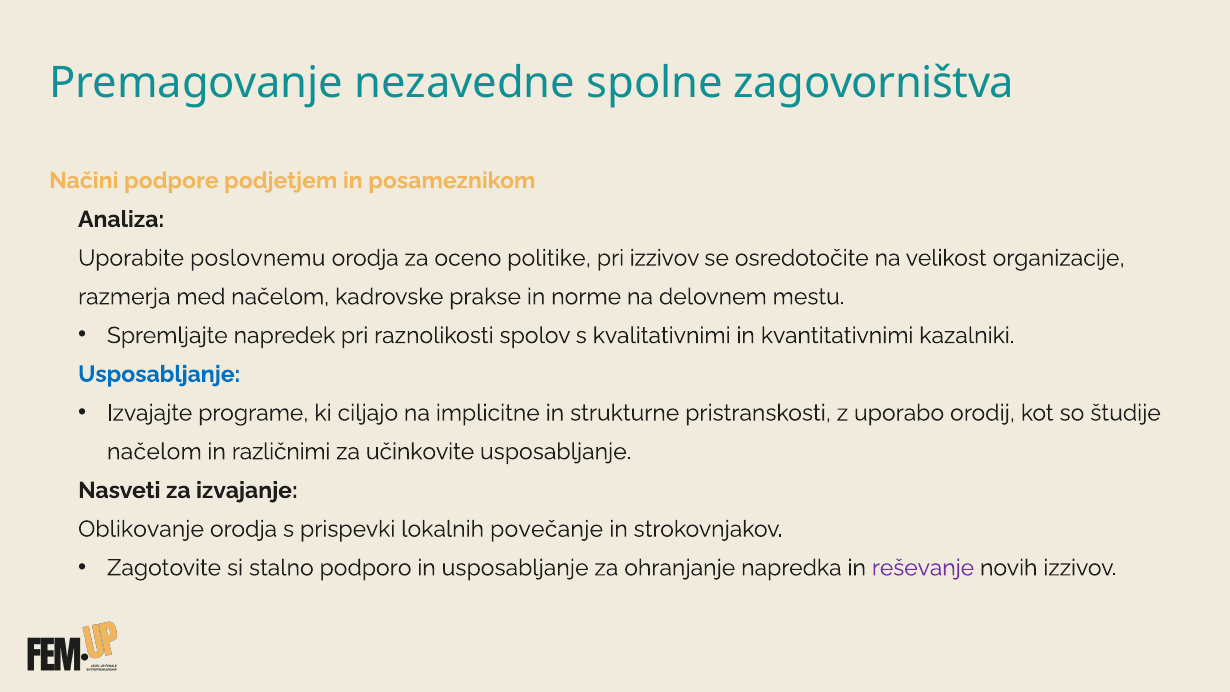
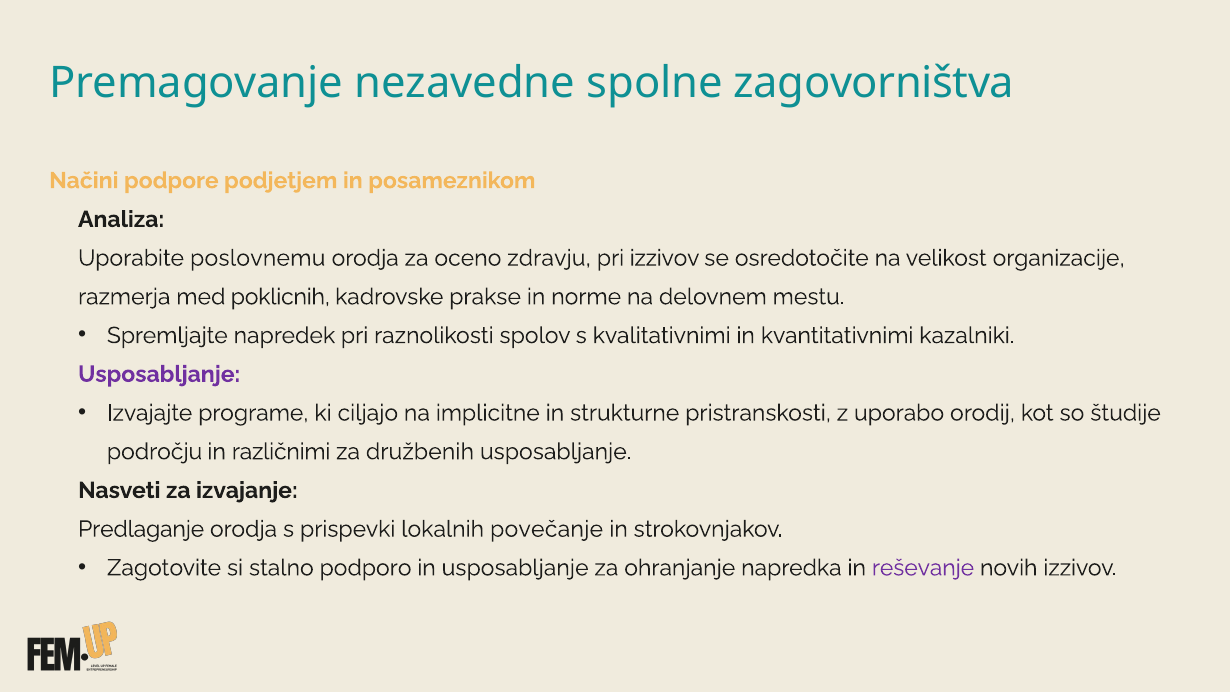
politike: politike -> zdravju
med načelom: načelom -> poklicnih
Usposabljanje at (159, 374) colour: blue -> purple
načelom at (154, 452): načelom -> področju
učinkovite: učinkovite -> družbenih
Oblikovanje: Oblikovanje -> Predlaganje
